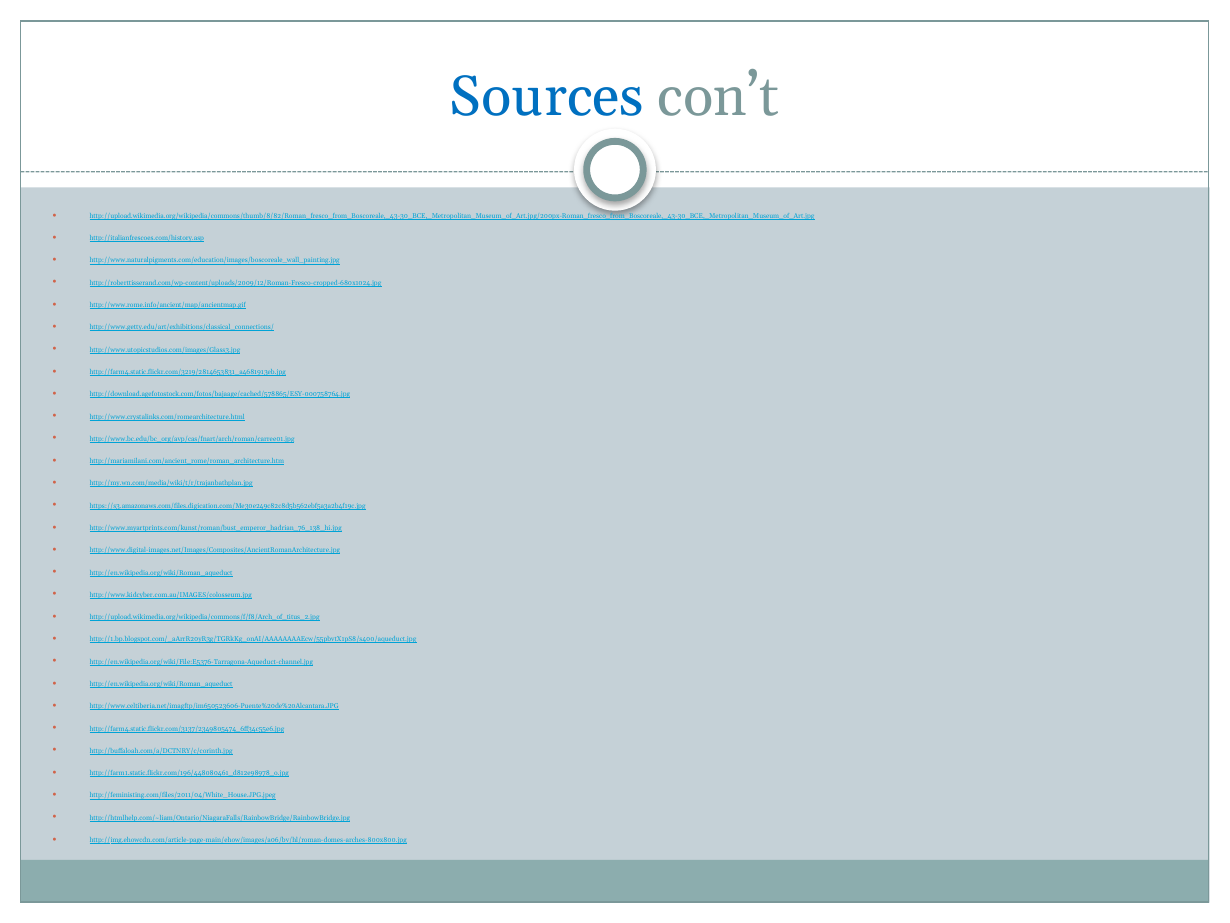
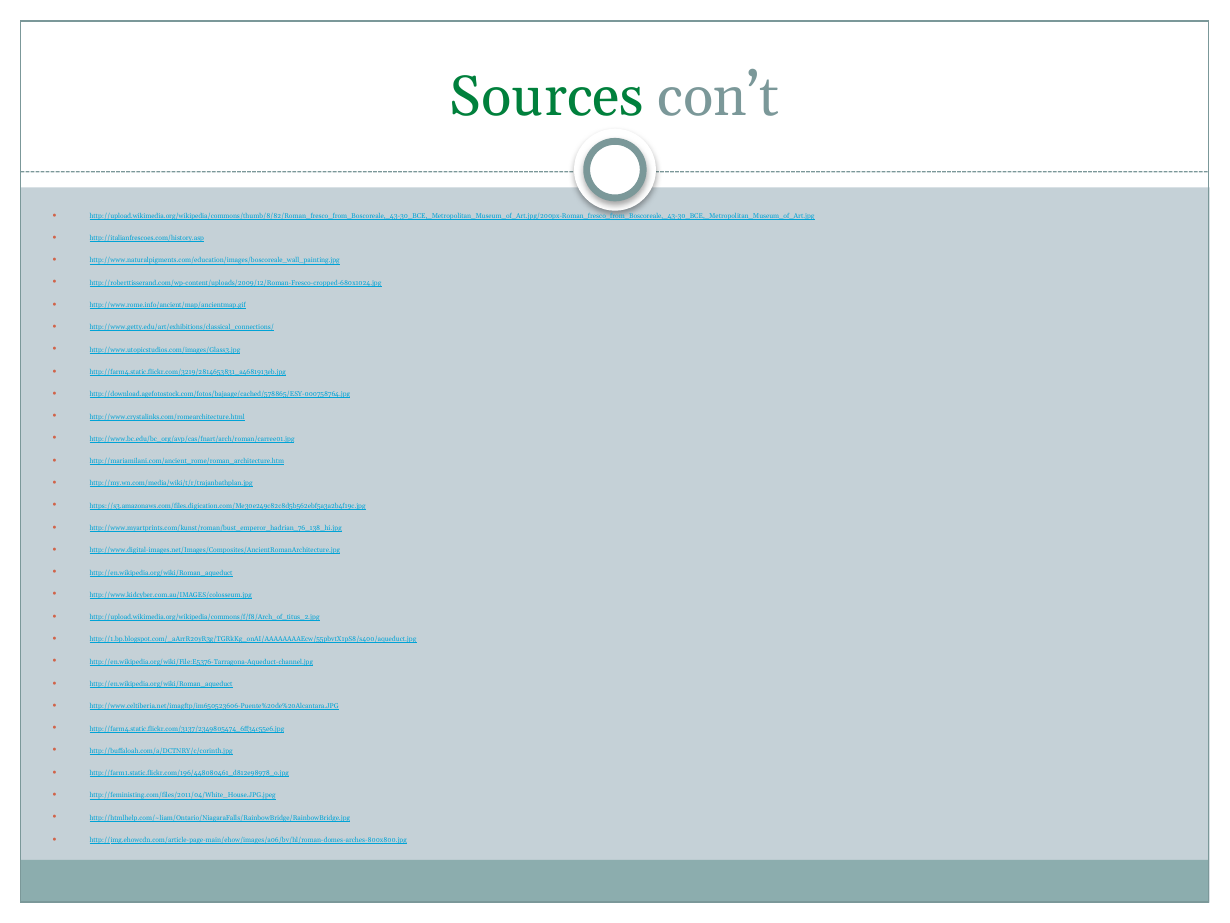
Sources colour: blue -> green
